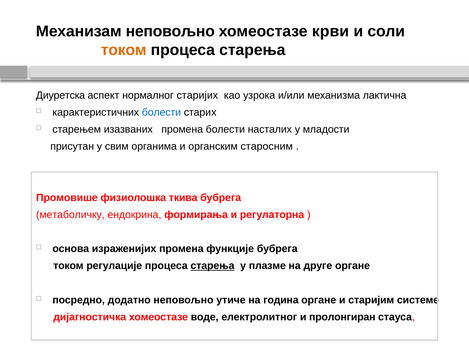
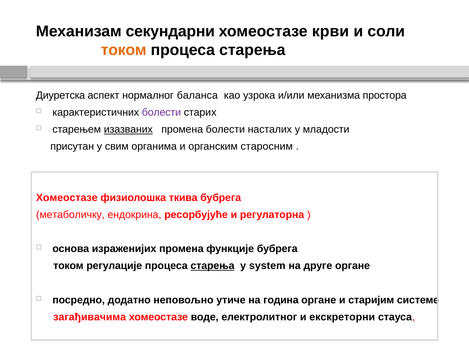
Механизам неповољно: неповољно -> секундарни
старијих: старијих -> баланса
лактична: лактична -> простора
болести at (161, 112) colour: blue -> purple
изазваних underline: none -> present
Промовише at (67, 198): Промовише -> Хомеостазе
формирања: формирања -> ресорбујуће
плазме: плазме -> system
дијагностичка: дијагностичка -> загађивачима
пролонгиран: пролонгиран -> екскреторни
